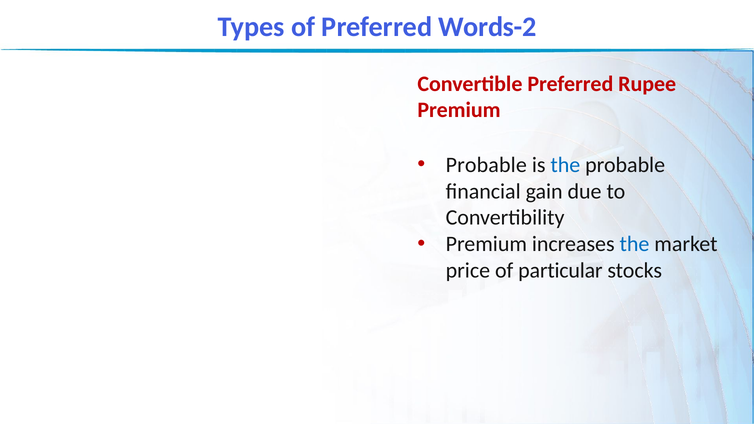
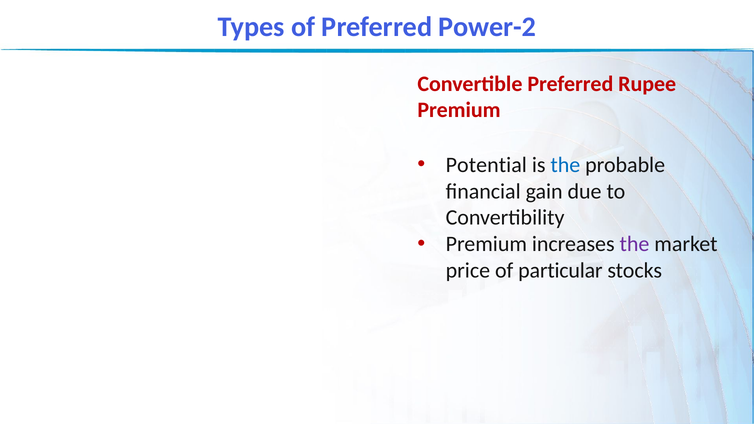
Words-2: Words-2 -> Power-2
Probable at (486, 165): Probable -> Potential
the at (635, 244) colour: blue -> purple
